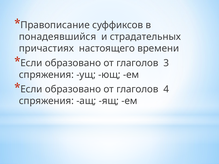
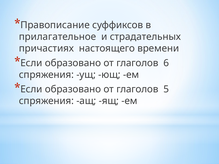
понадеявшийся: понадеявшийся -> прилагательное
3: 3 -> 6
4: 4 -> 5
